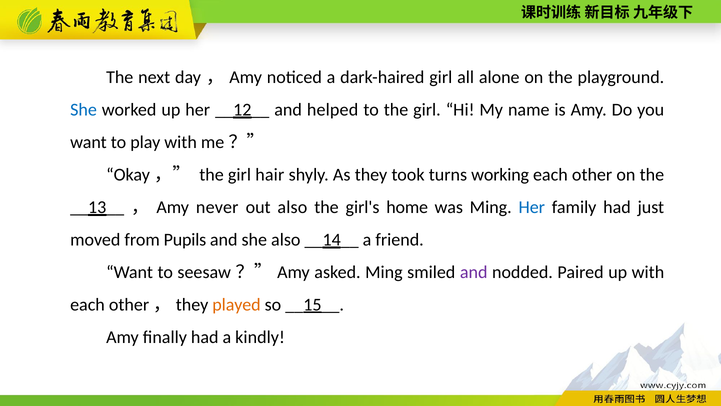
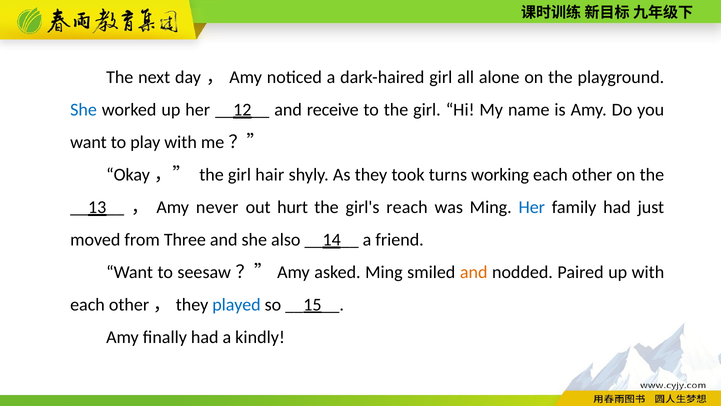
helped: helped -> receive
out also: also -> hurt
home: home -> reach
Pupils: Pupils -> Three
and at (474, 272) colour: purple -> orange
played colour: orange -> blue
